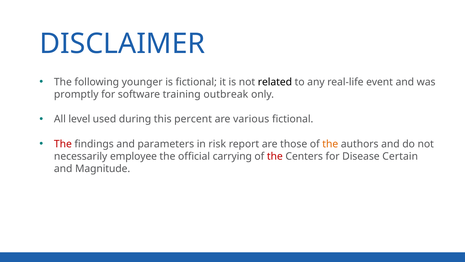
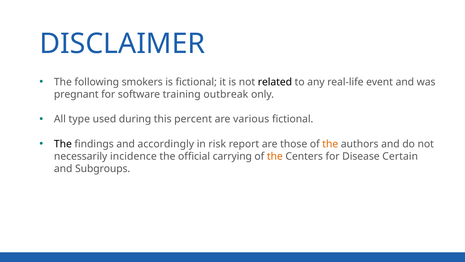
younger: younger -> smokers
promptly: promptly -> pregnant
level: level -> type
The at (63, 144) colour: red -> black
parameters: parameters -> accordingly
employee: employee -> incidence
the at (275, 156) colour: red -> orange
Magnitude: Magnitude -> Subgroups
